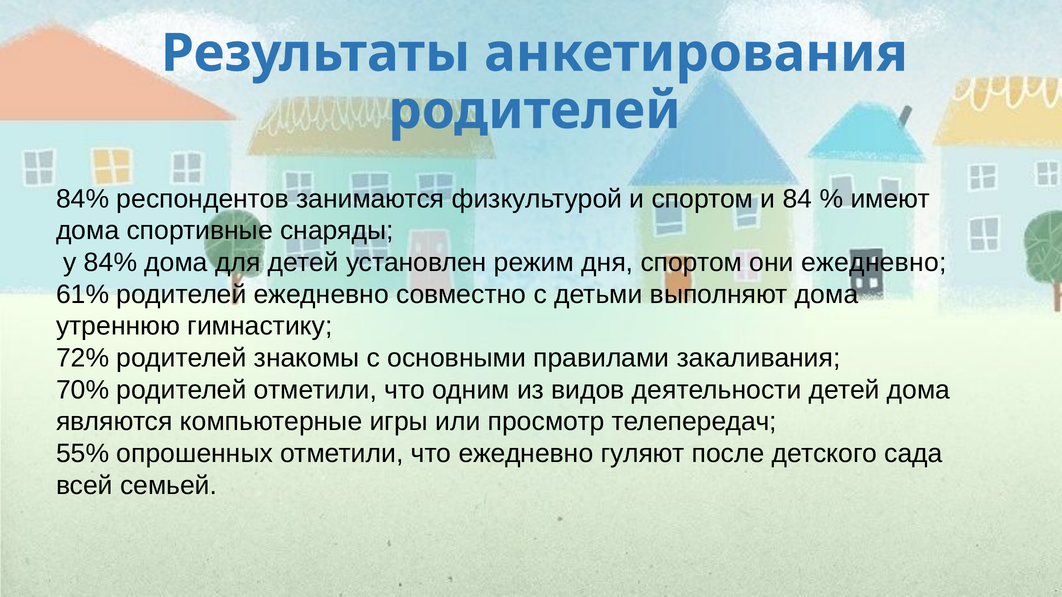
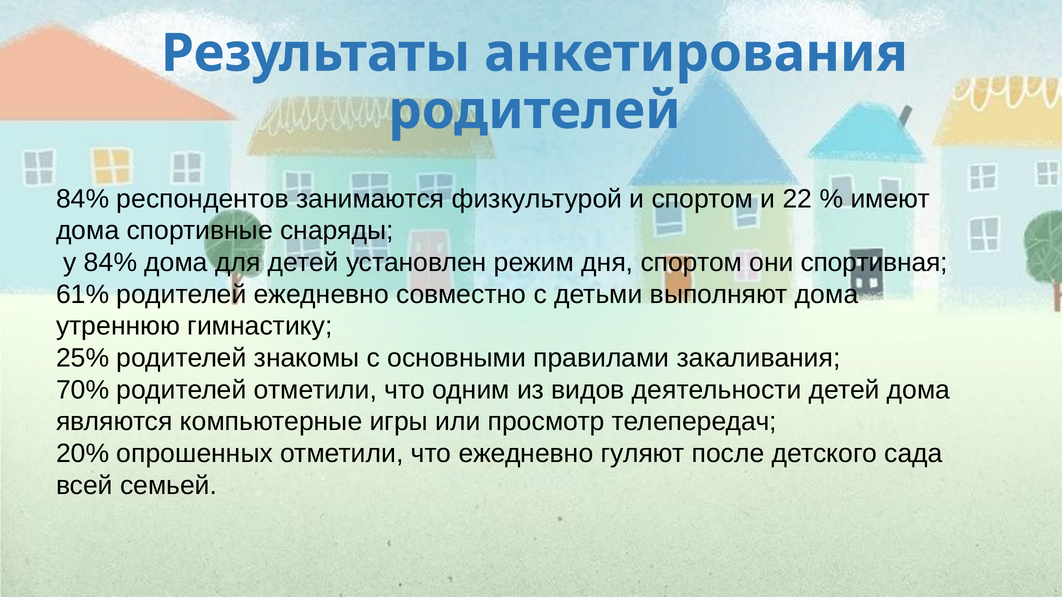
84: 84 -> 22
они ежедневно: ежедневно -> спортивная
72%: 72% -> 25%
55%: 55% -> 20%
